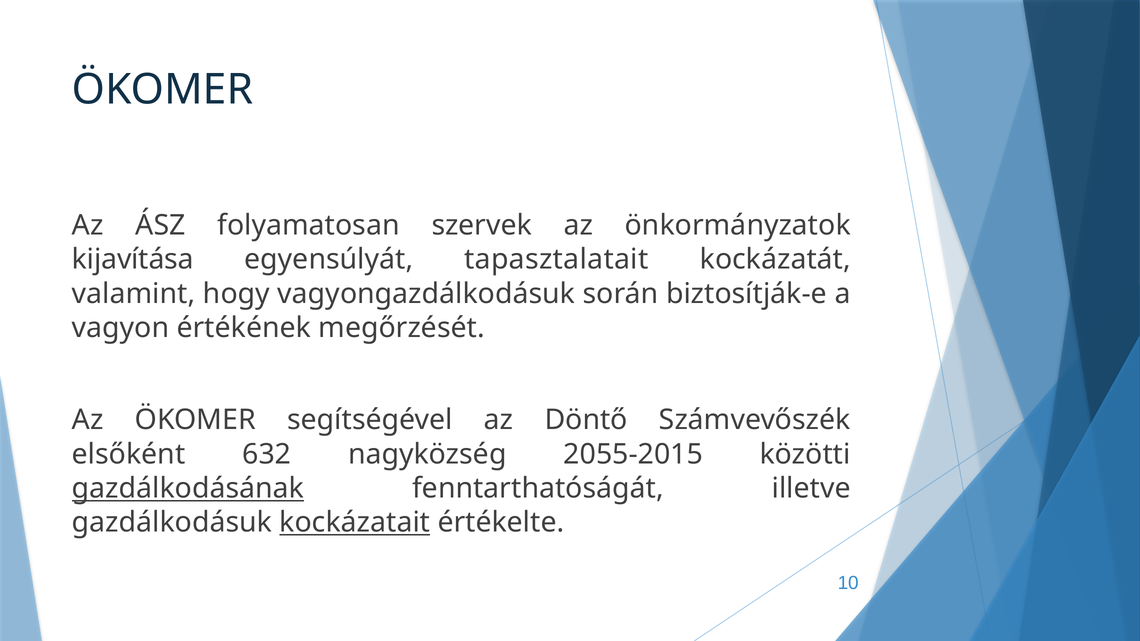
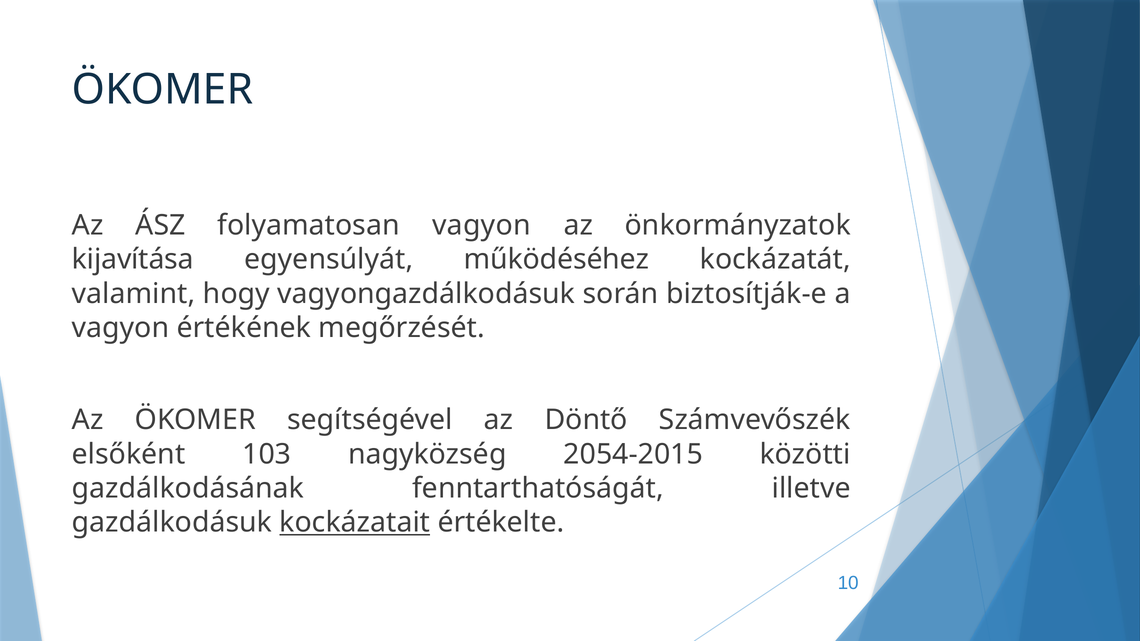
folyamatosan szervek: szervek -> vagyon
tapasztalatait: tapasztalatait -> működéséhez
632: 632 -> 103
2055-2015: 2055-2015 -> 2054-2015
gazdálkodásának underline: present -> none
